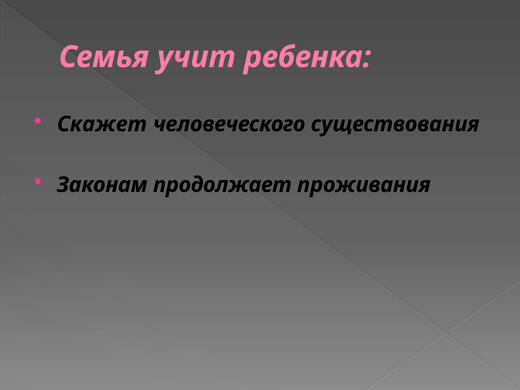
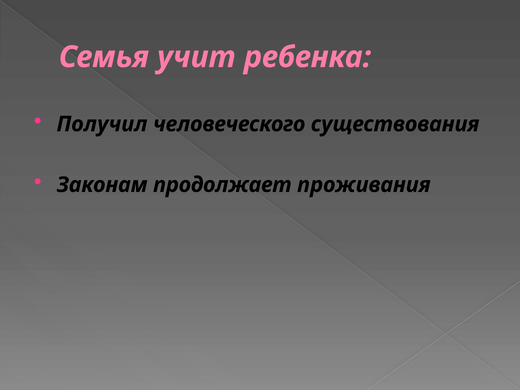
Скажет: Скажет -> Получил
